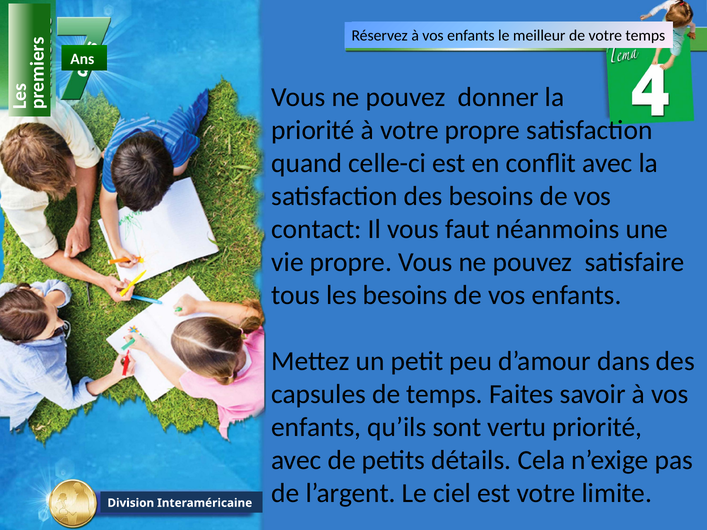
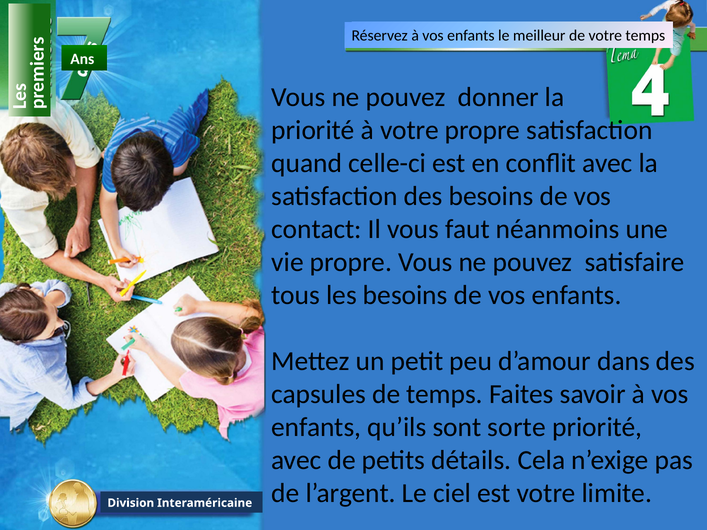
vertu: vertu -> sorte
